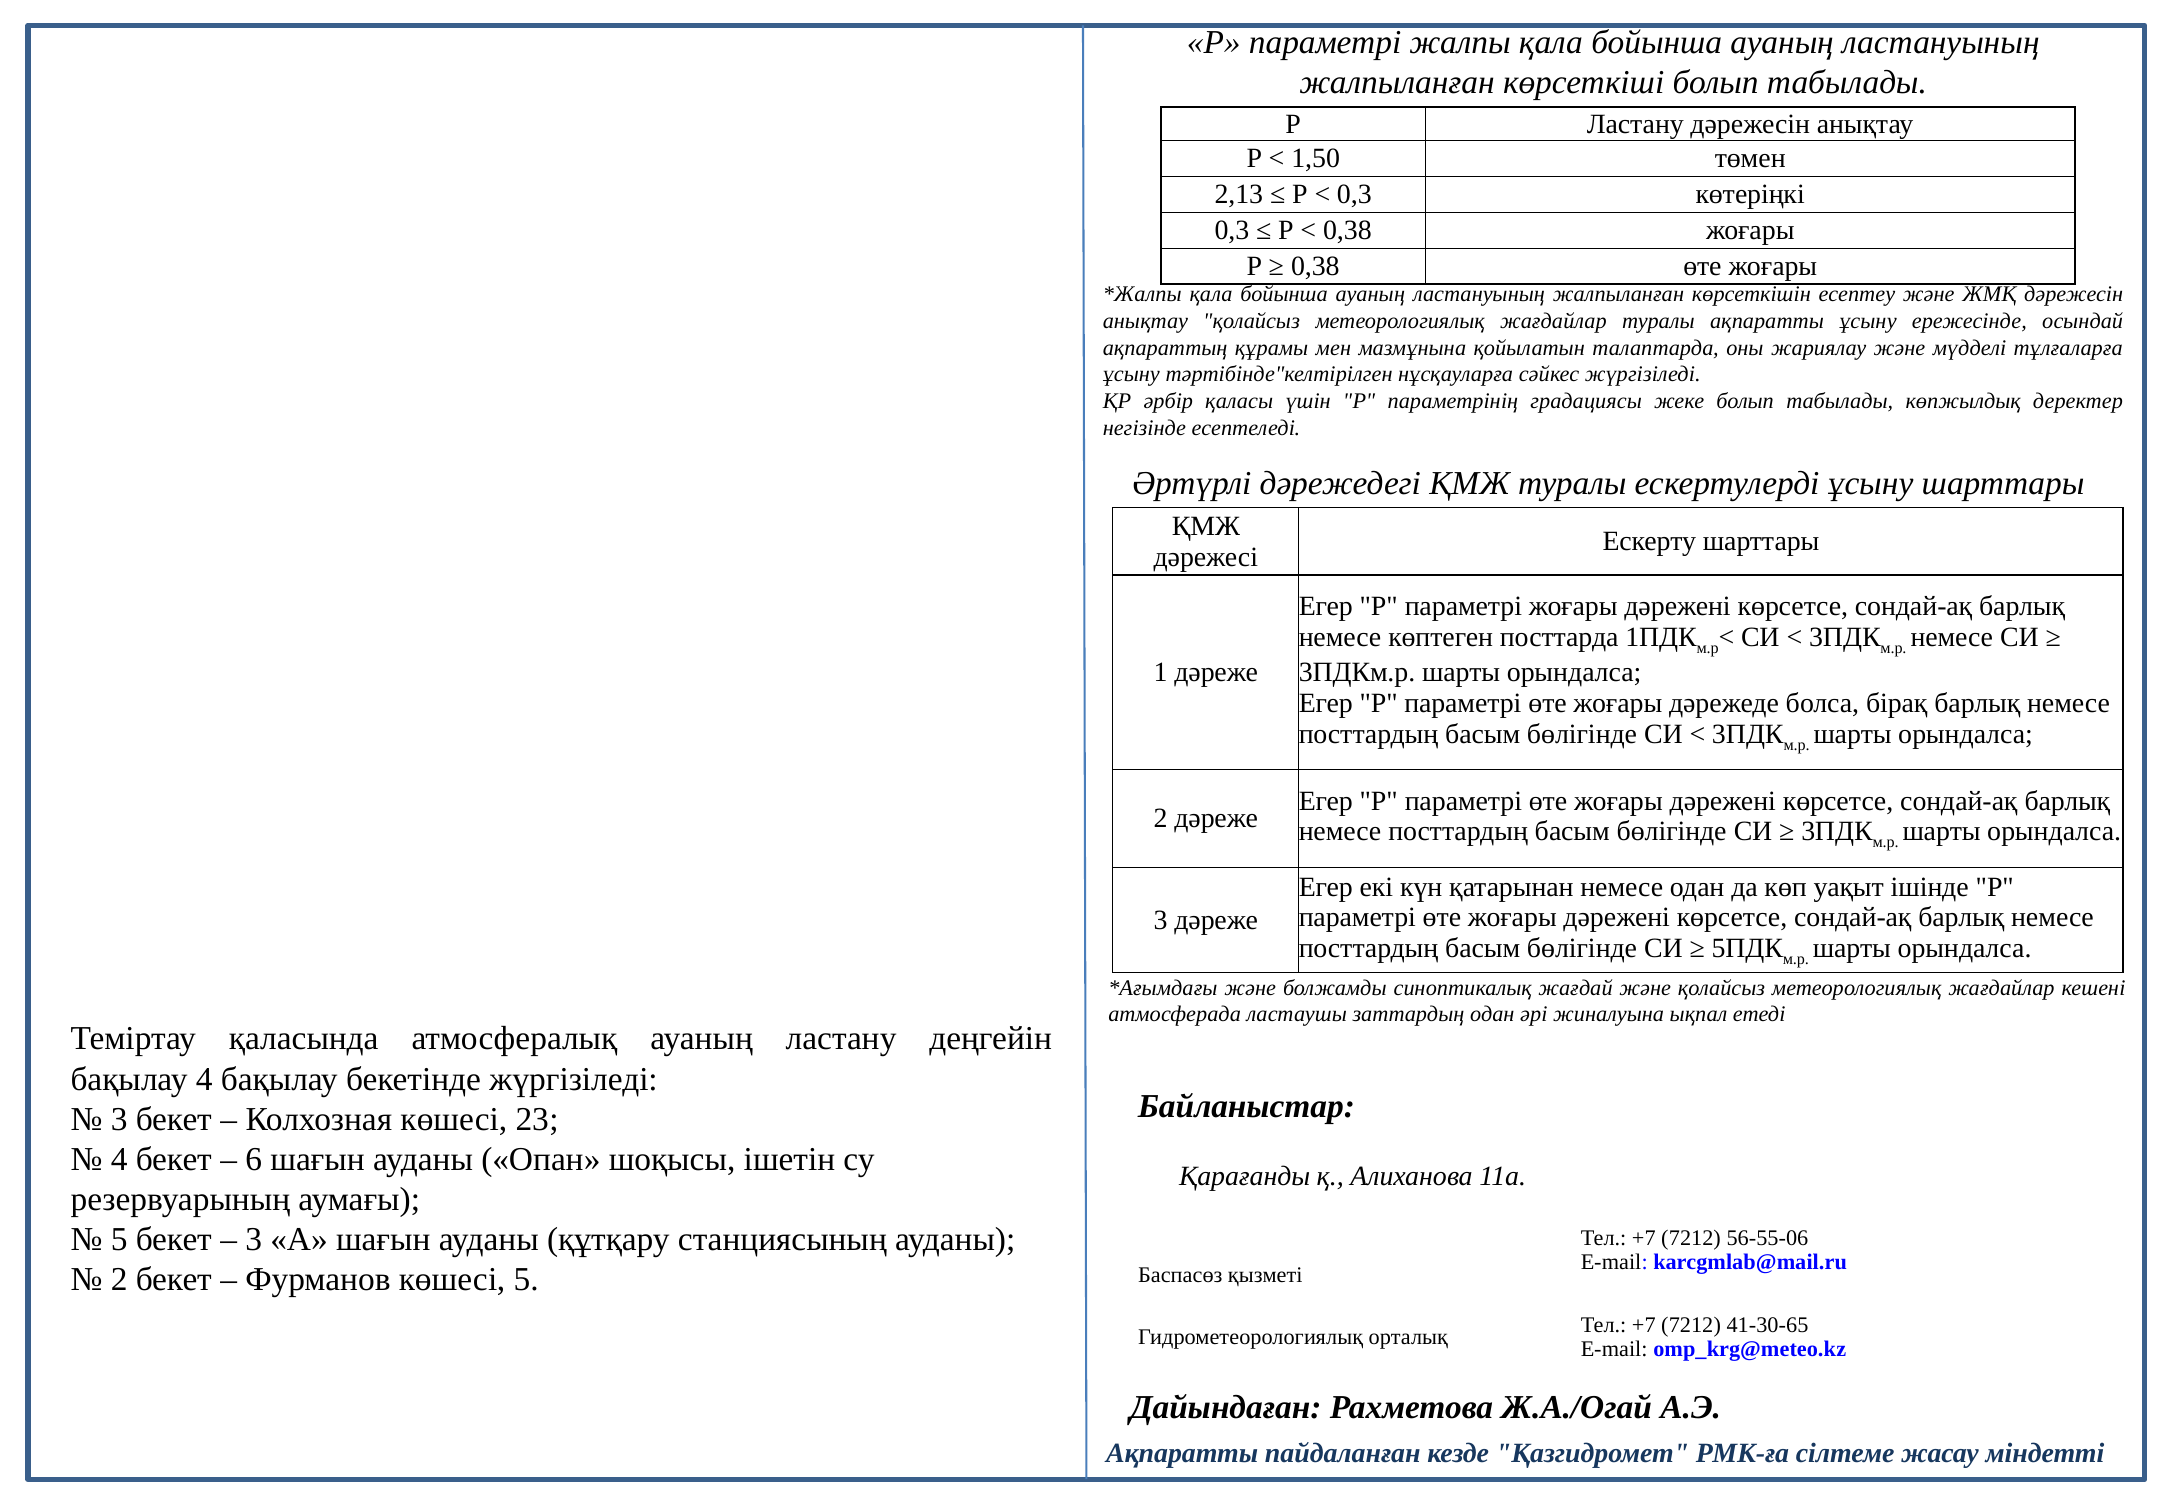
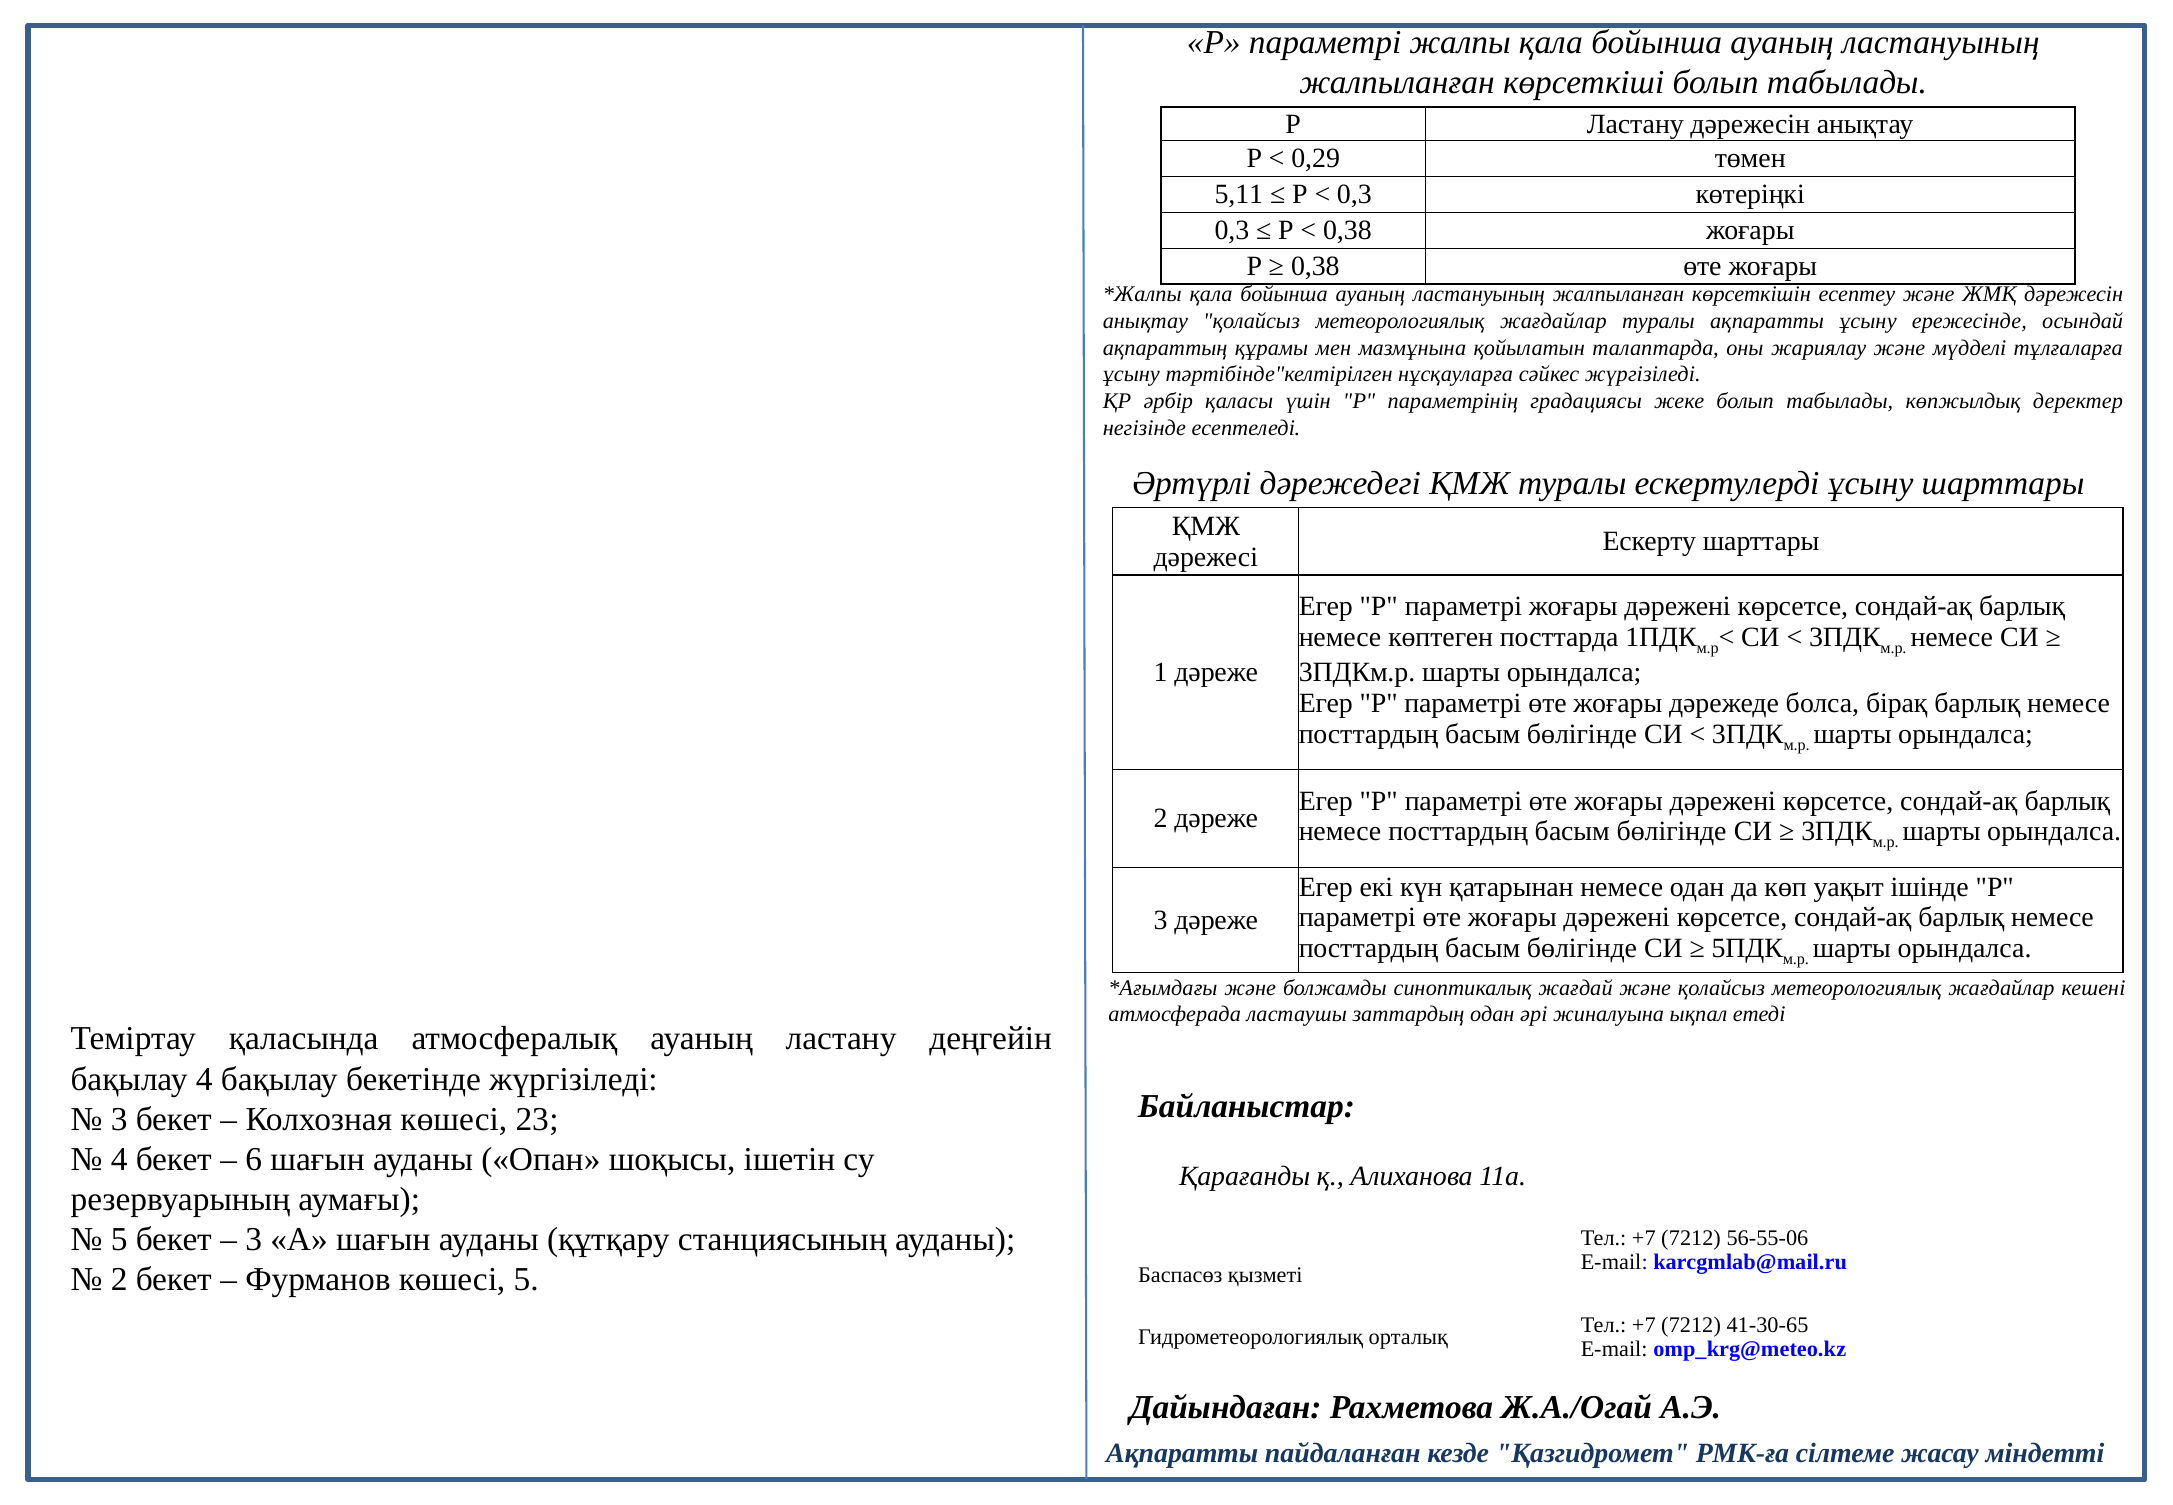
1,50: 1,50 -> 0,29
2,13: 2,13 -> 5,11
